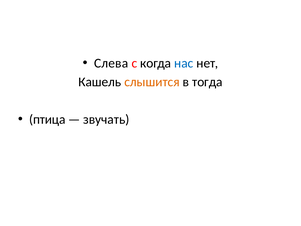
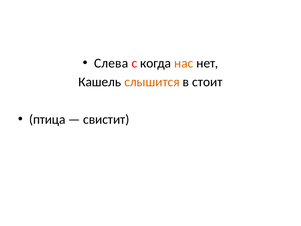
нас colour: blue -> orange
тогда: тогда -> стоит
звучать: звучать -> свистит
